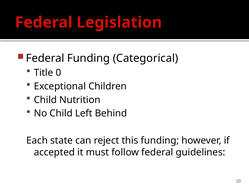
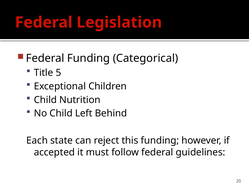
0: 0 -> 5
